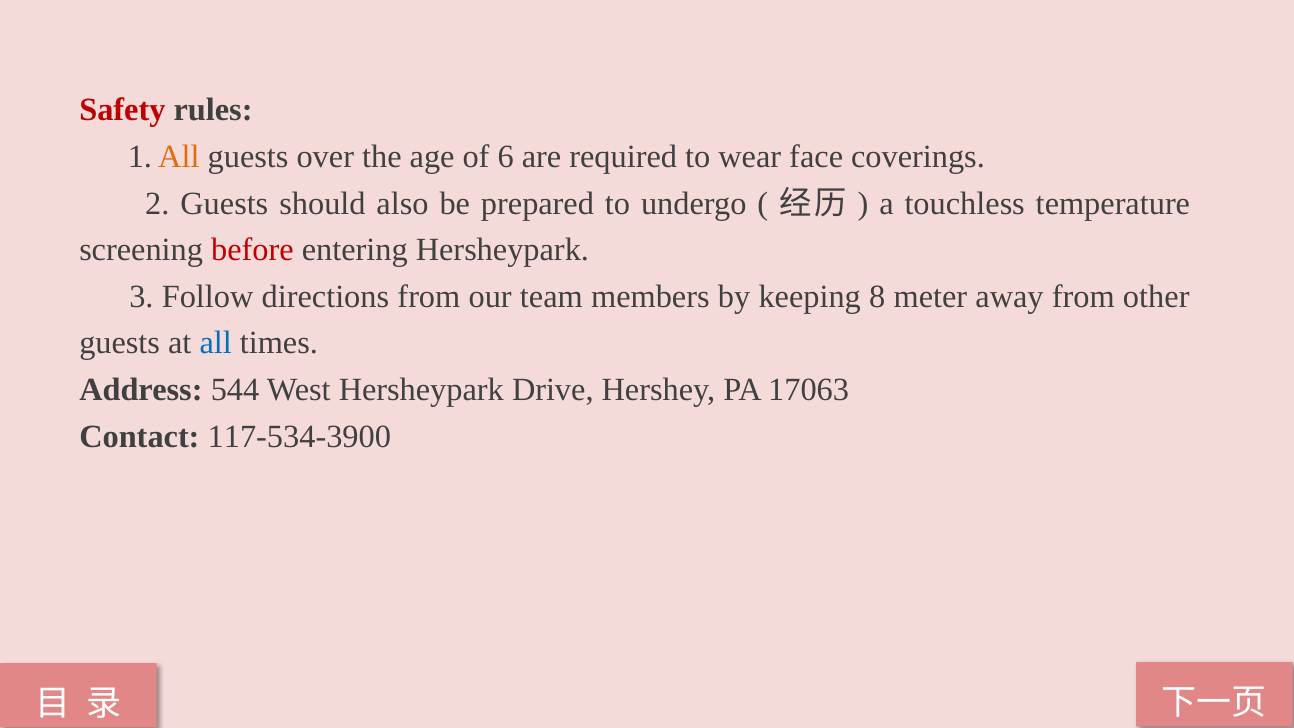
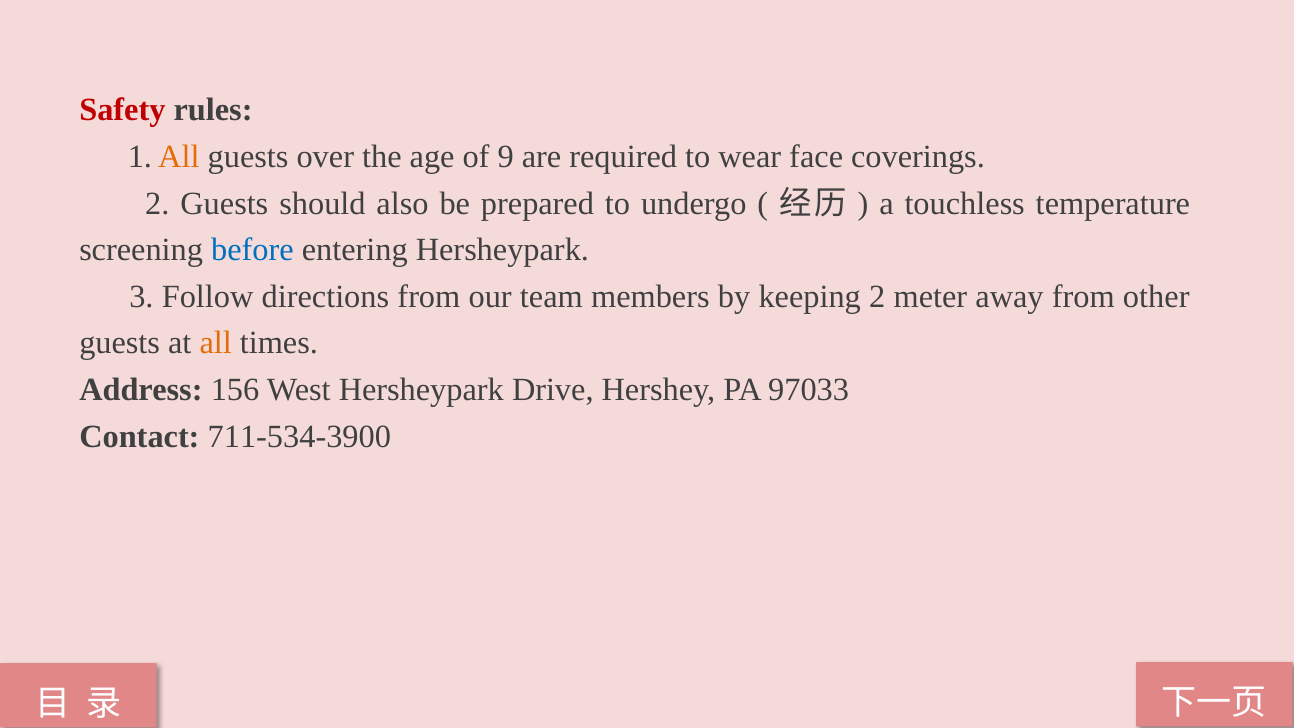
6: 6 -> 9
before colour: red -> blue
keeping 8: 8 -> 2
all at (216, 343) colour: blue -> orange
544: 544 -> 156
17063: 17063 -> 97033
117-534-3900: 117-534-3900 -> 711-534-3900
